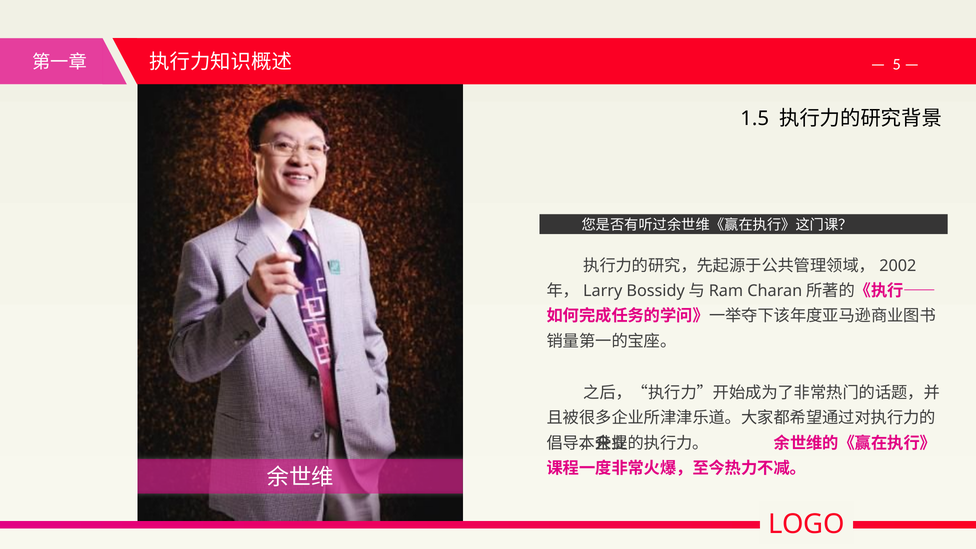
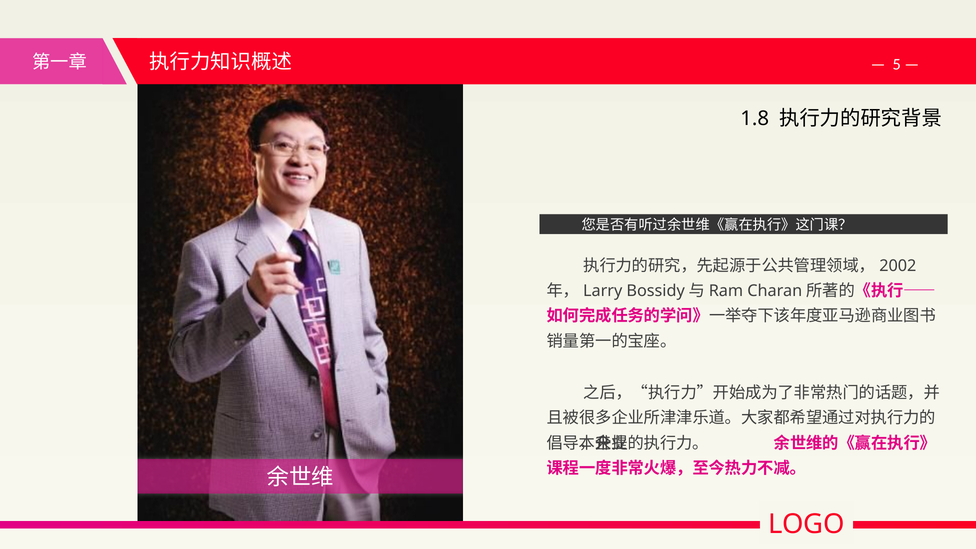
1.5: 1.5 -> 1.8
